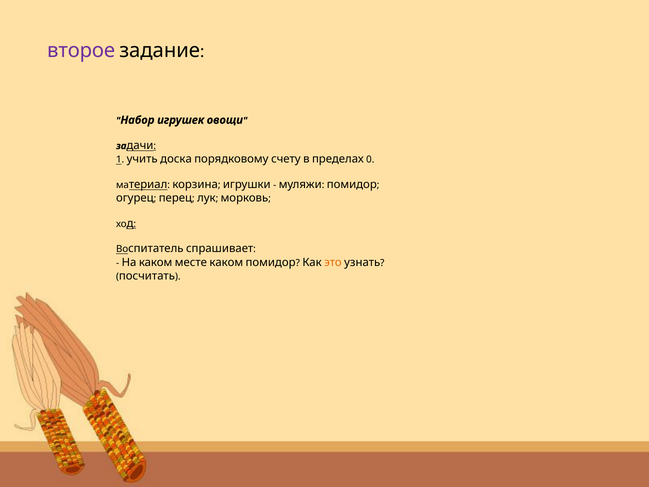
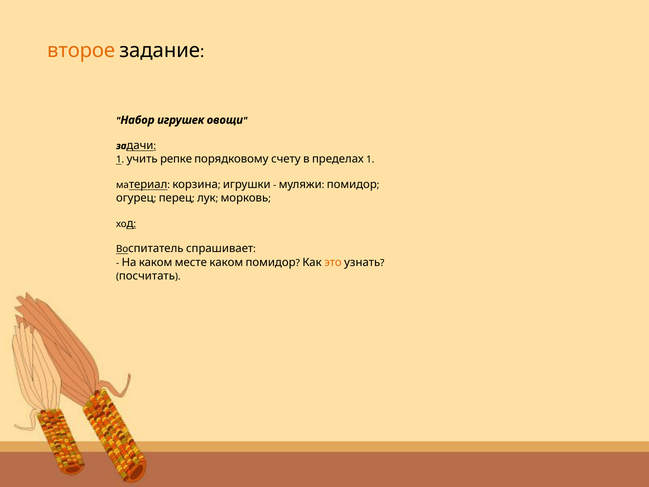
второе colour: purple -> orange
доска: доска -> репке
пределах 0: 0 -> 1
